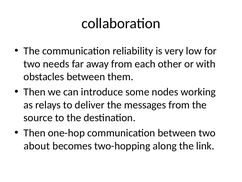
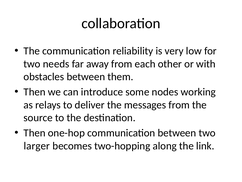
about: about -> larger
